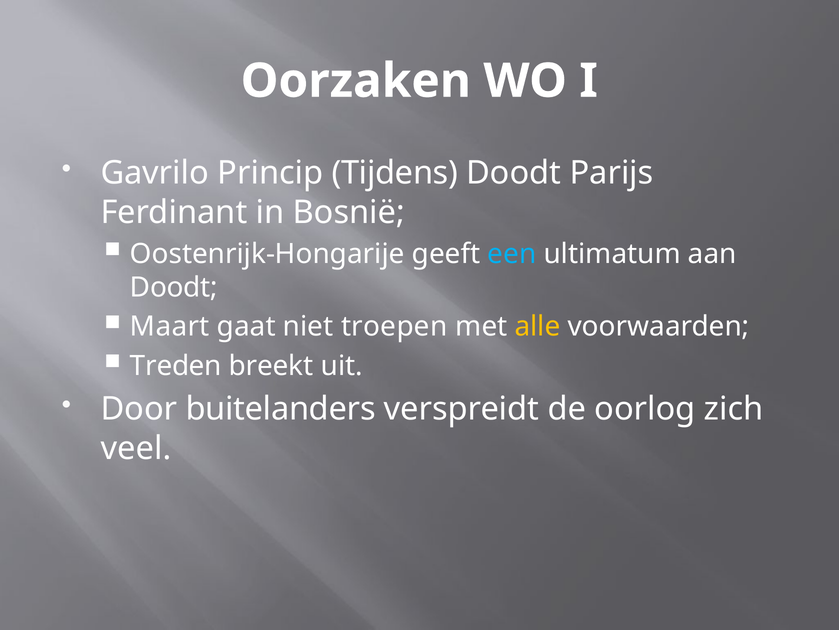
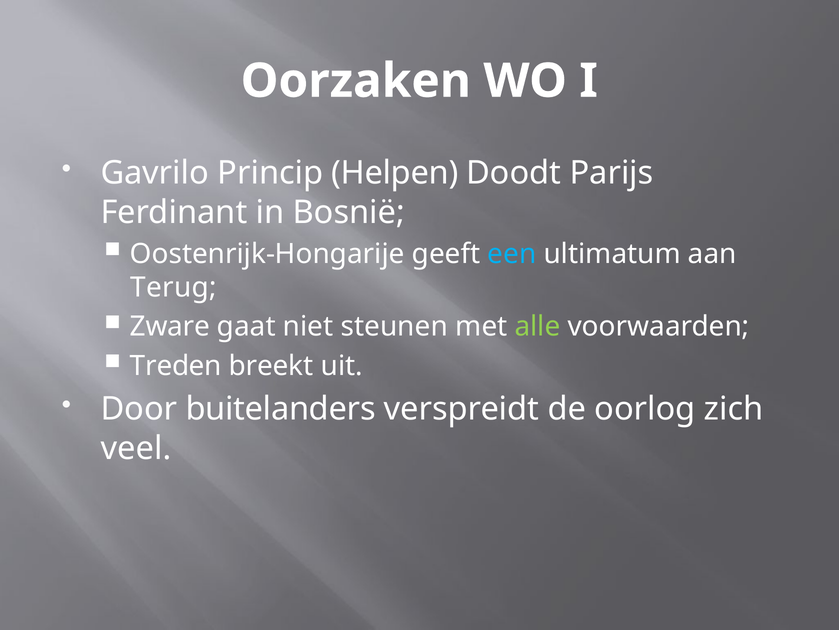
Tijdens: Tijdens -> Helpen
Doodt at (174, 287): Doodt -> Terug
Maart: Maart -> Zware
troepen: troepen -> steunen
alle colour: yellow -> light green
